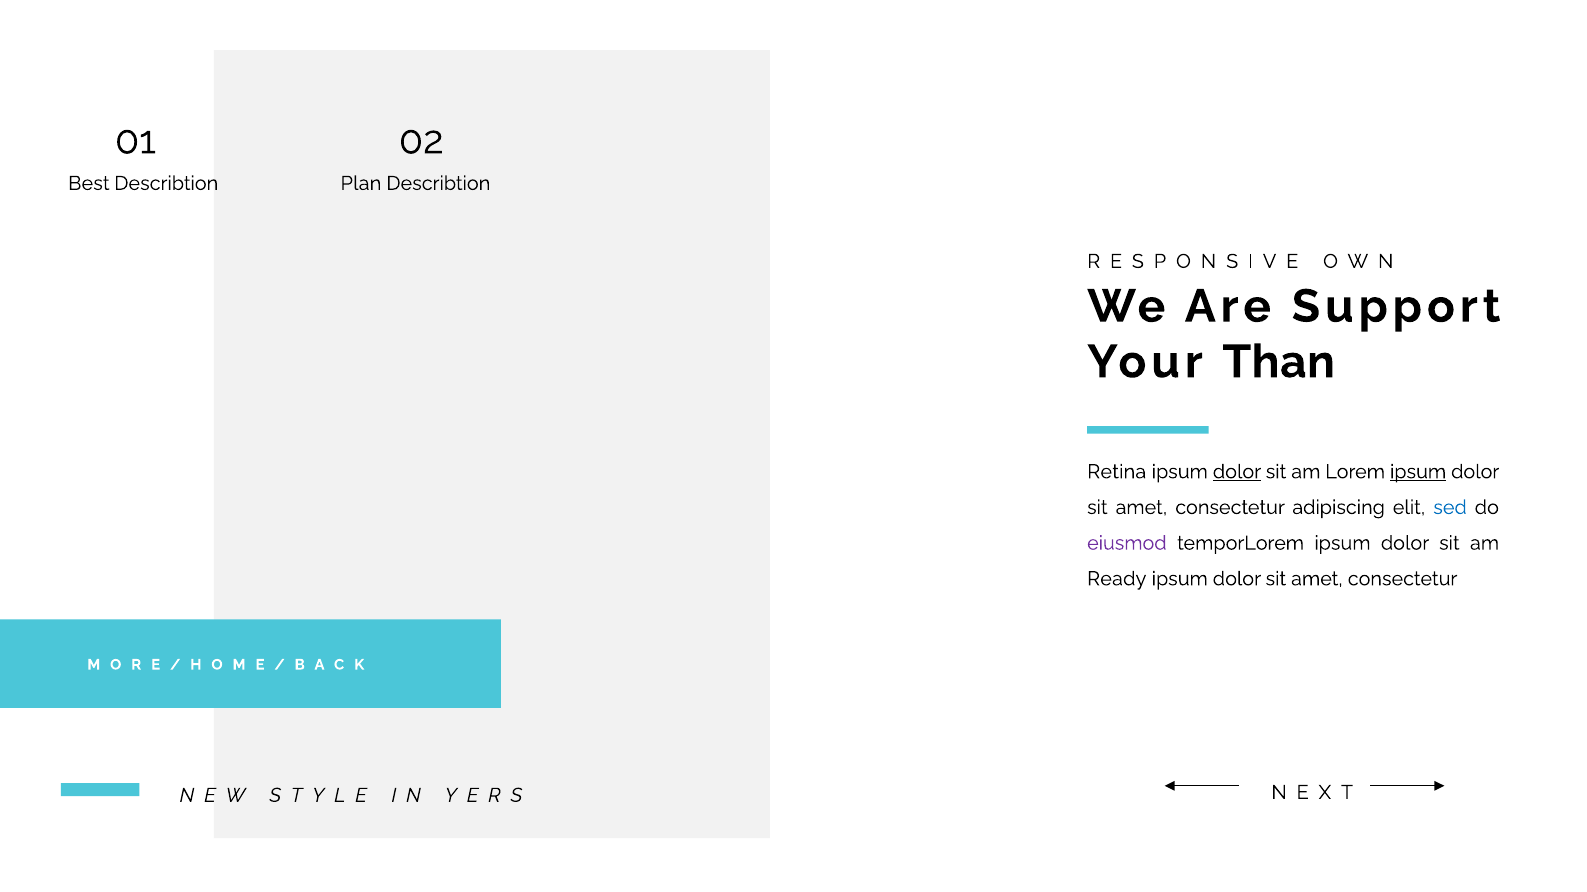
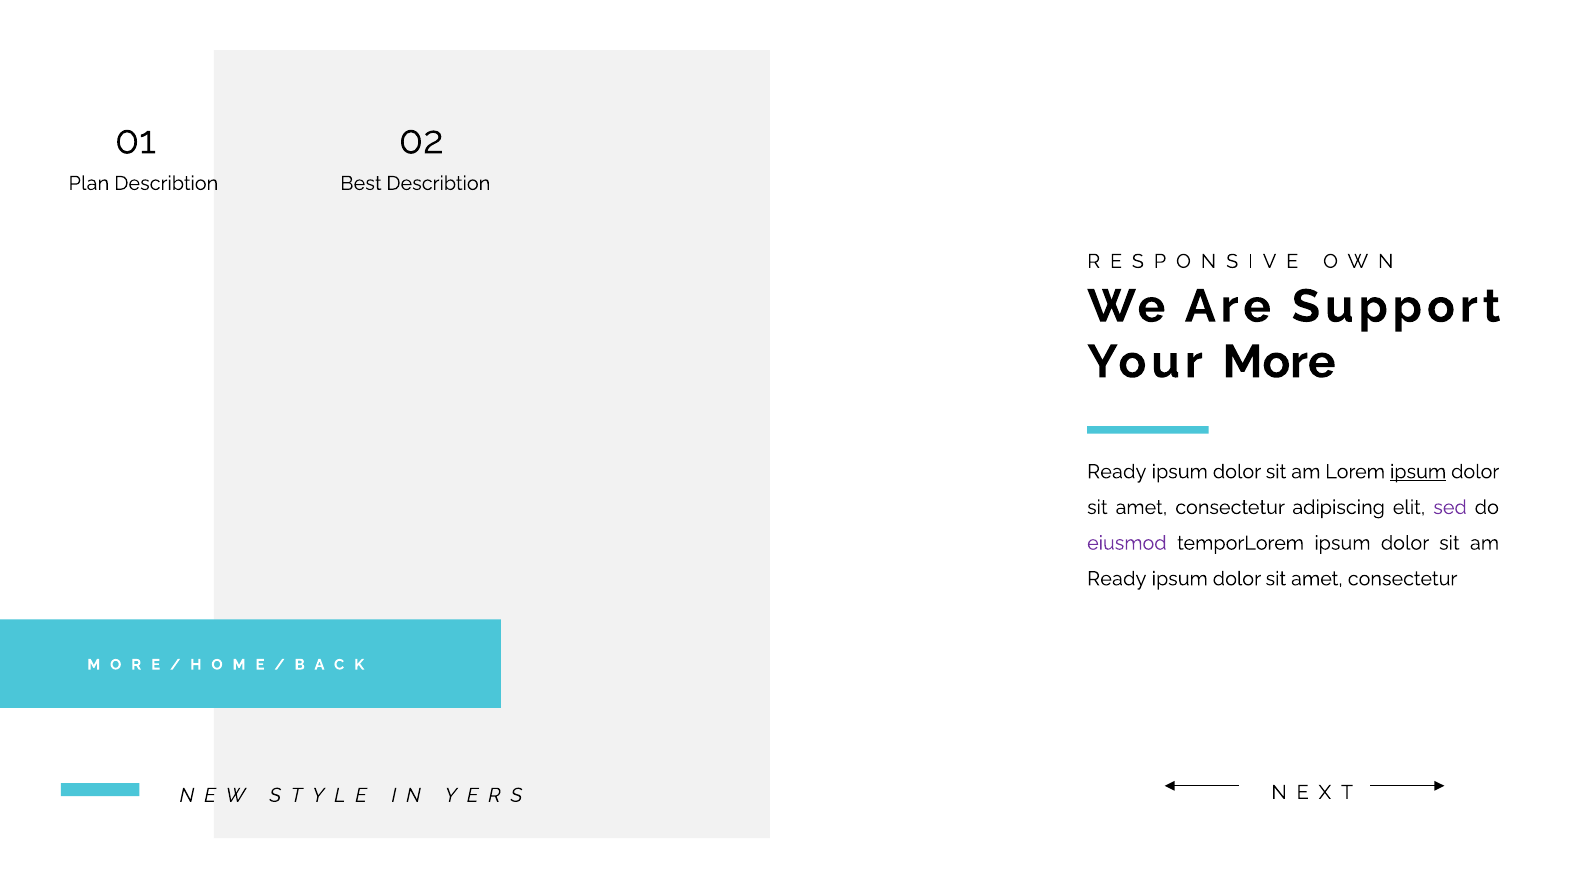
Best: Best -> Plan
Plan: Plan -> Best
Than: Than -> More
Retina at (1117, 472): Retina -> Ready
dolor at (1237, 472) underline: present -> none
sed colour: blue -> purple
